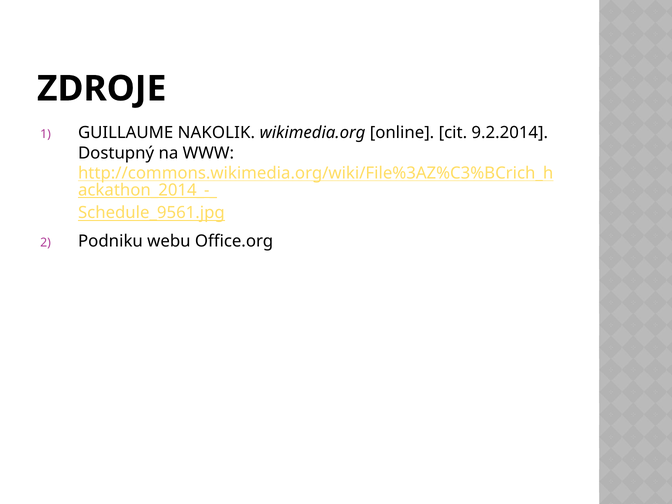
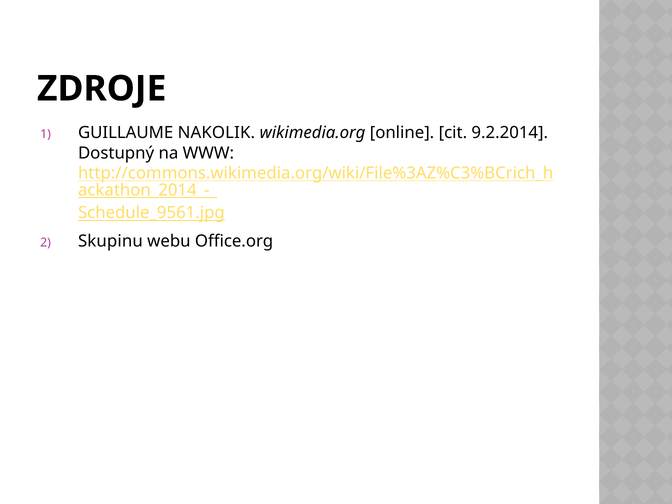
Podniku: Podniku -> Skupinu
